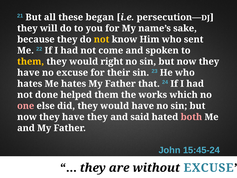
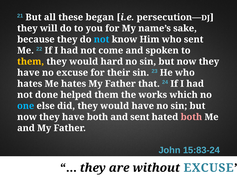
not at (102, 39) colour: yellow -> light blue
right: right -> hard
one colour: pink -> light blue
have they: they -> both
and said: said -> sent
15:45-24: 15:45-24 -> 15:83-24
